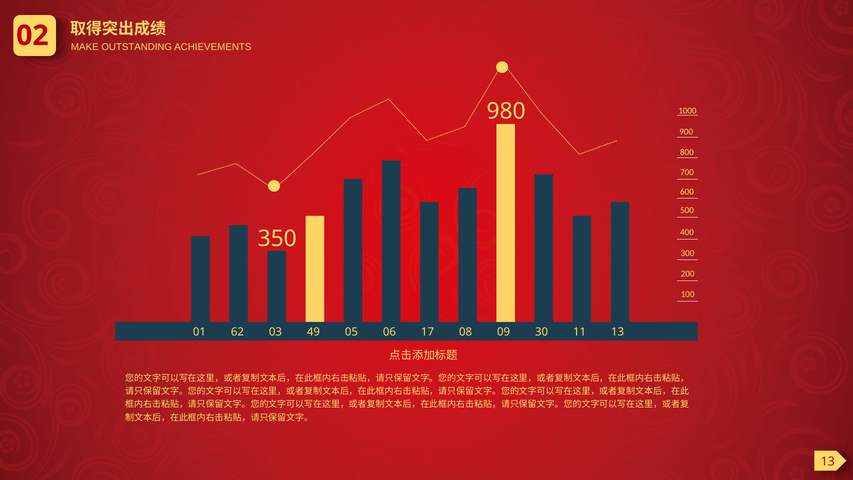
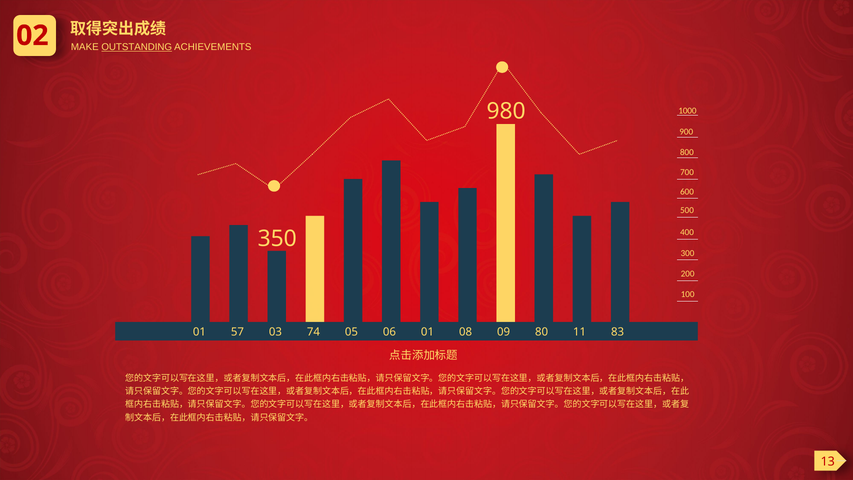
OUTSTANDING underline: none -> present
62: 62 -> 57
49: 49 -> 74
06 17: 17 -> 01
30: 30 -> 80
11 13: 13 -> 83
